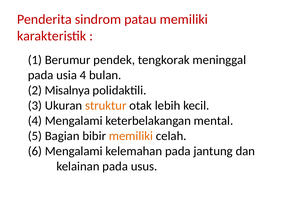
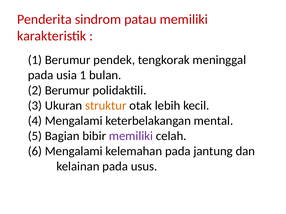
usia 4: 4 -> 1
2 Misalnya: Misalnya -> Berumur
memiliki at (131, 136) colour: orange -> purple
